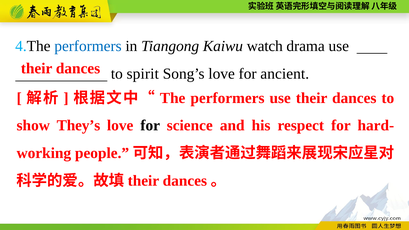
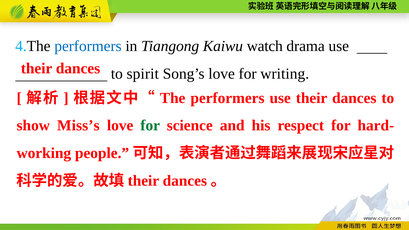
ancient: ancient -> writing
They’s: They’s -> Miss’s
for at (150, 126) colour: black -> green
